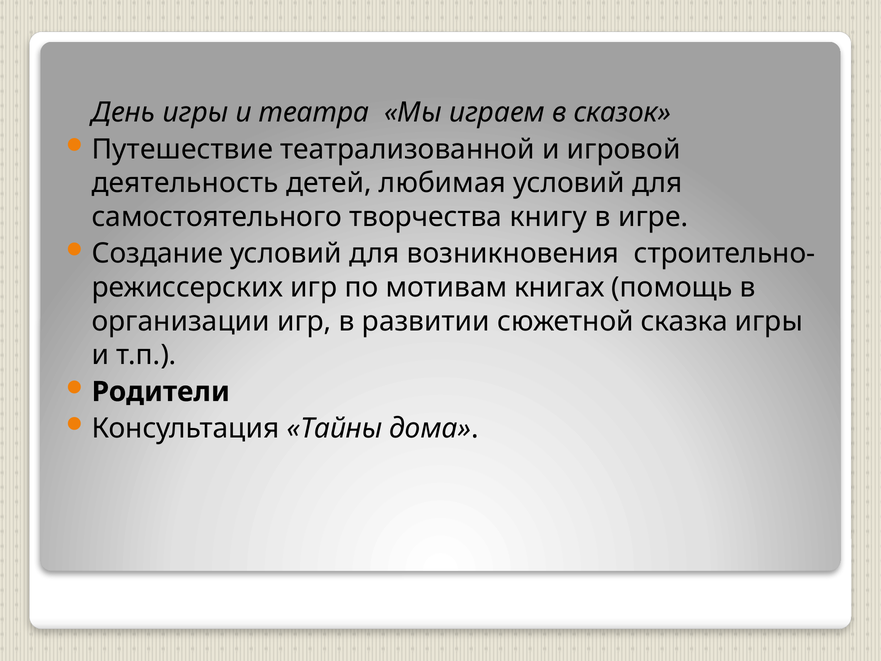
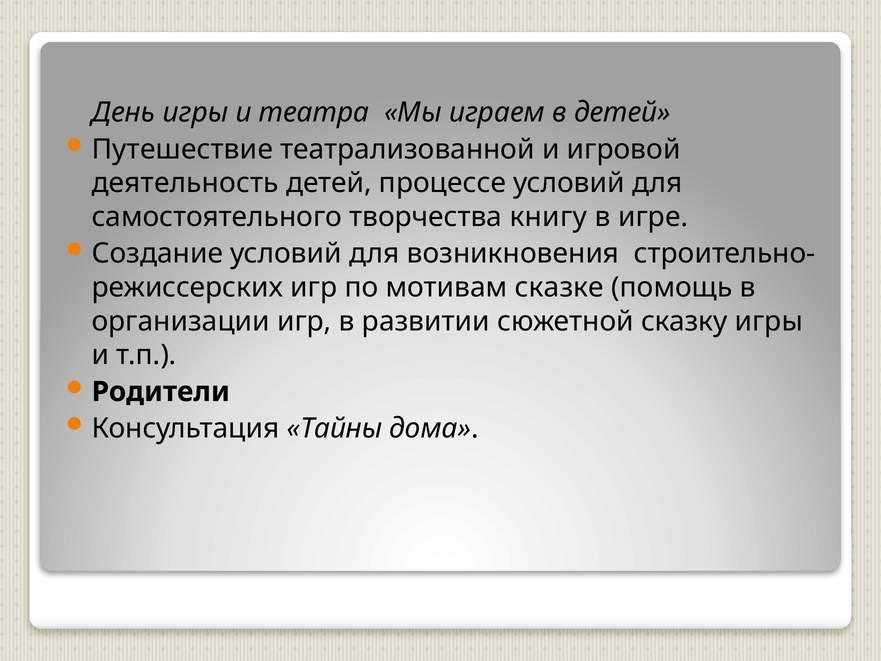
в сказок: сказок -> детей
любимая: любимая -> процессе
книгах: книгах -> сказке
сказка: сказка -> сказку
